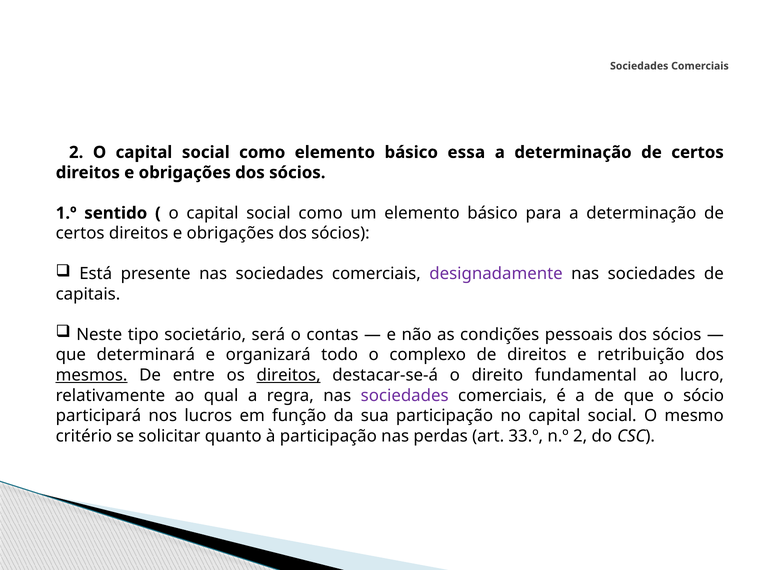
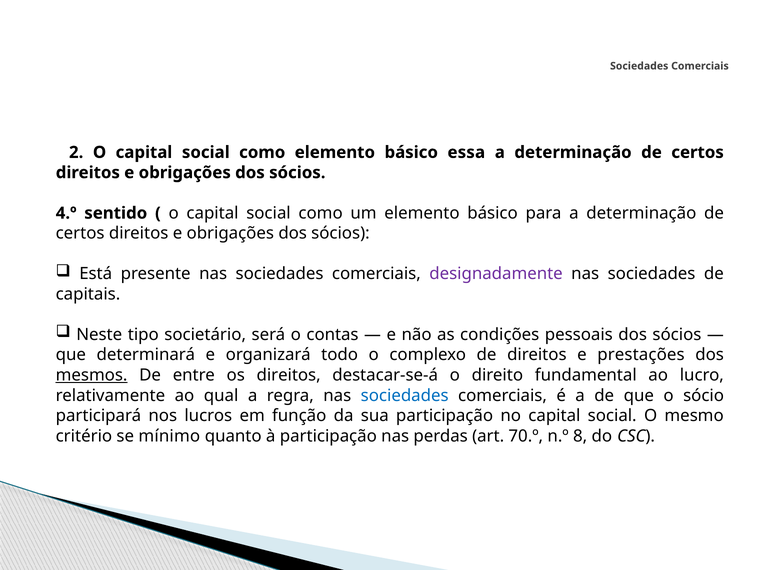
1.º: 1.º -> 4.º
retribuição: retribuição -> prestações
direitos at (289, 375) underline: present -> none
sociedades at (405, 395) colour: purple -> blue
solicitar: solicitar -> mínimo
33.º: 33.º -> 70.º
n.º 2: 2 -> 8
